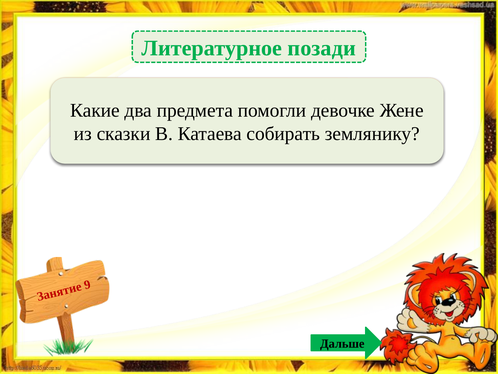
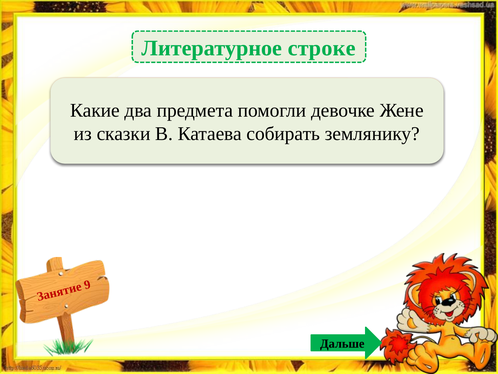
позади: позади -> строке
